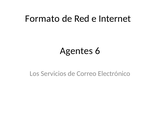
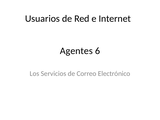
Formato: Formato -> Usuarios
